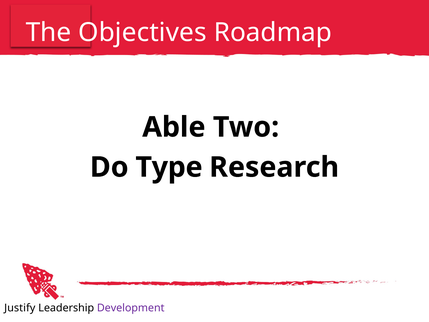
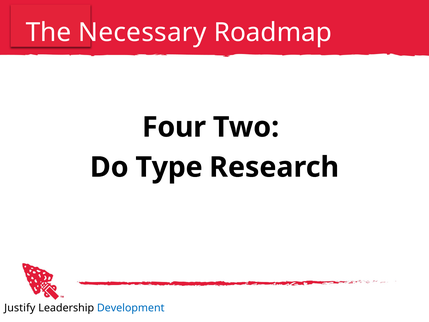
Objectives: Objectives -> Necessary
Able: Able -> Four
Development colour: purple -> blue
